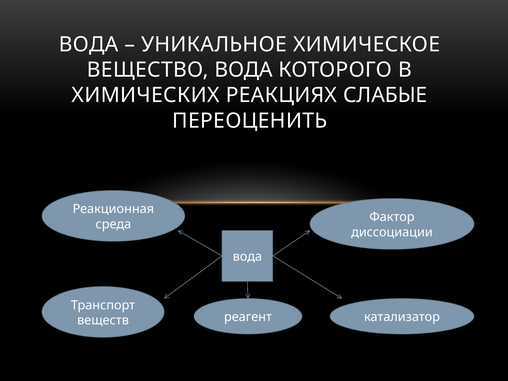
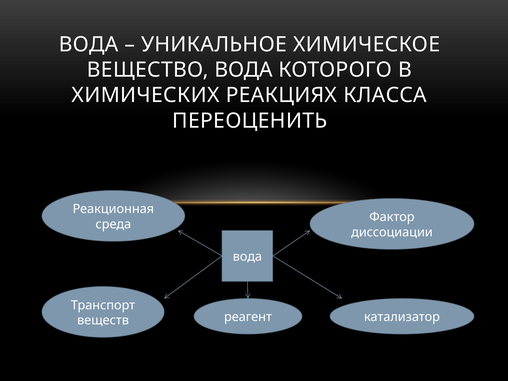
СЛАБЫЕ: СЛАБЫЕ -> КЛАССА
